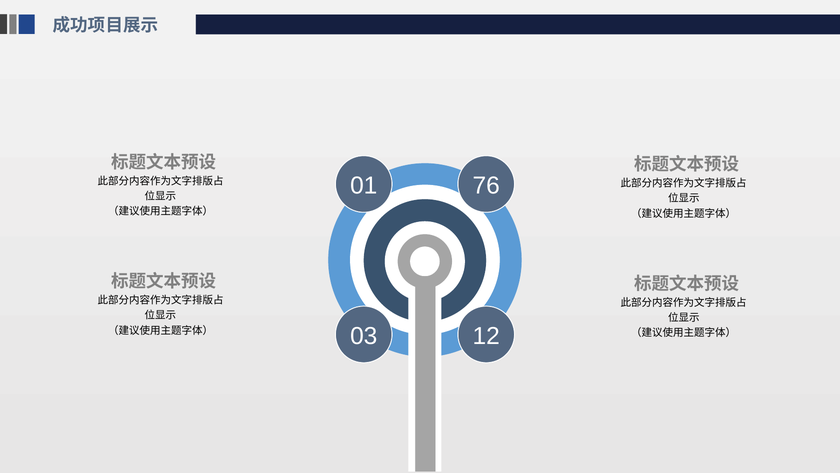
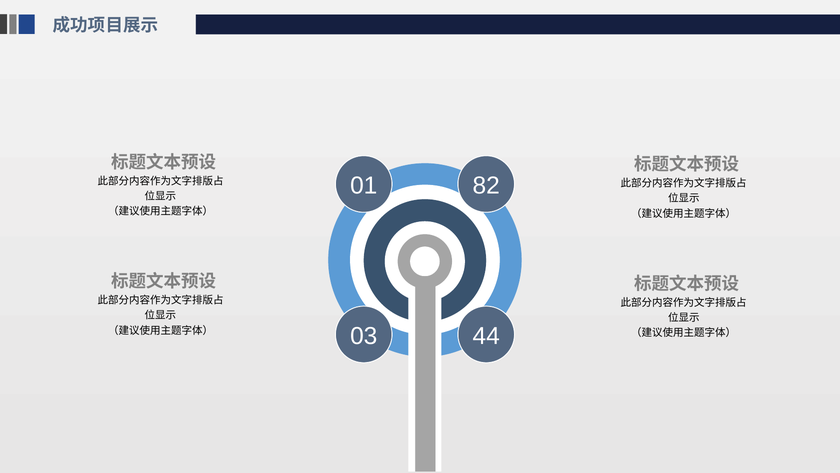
76: 76 -> 82
12: 12 -> 44
